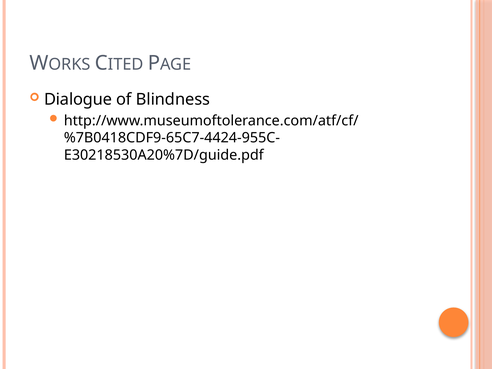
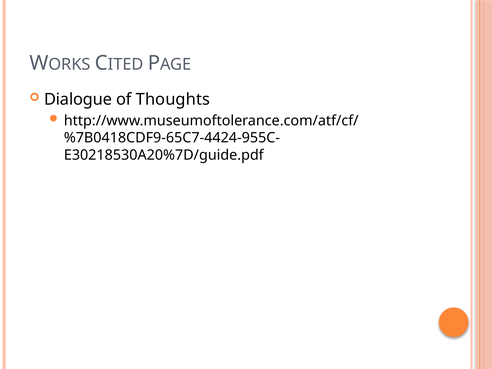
Blindness: Blindness -> Thoughts
